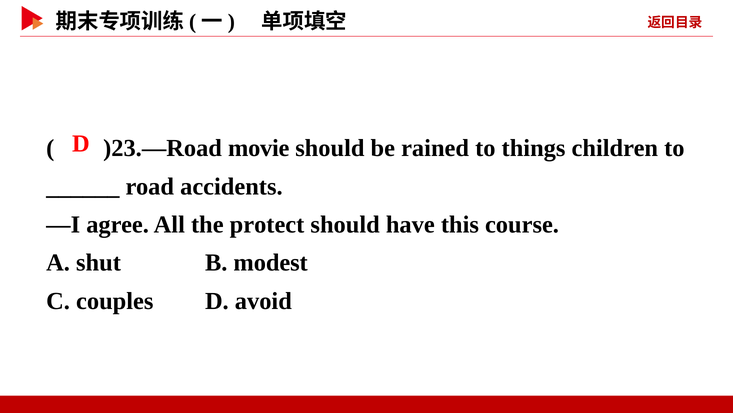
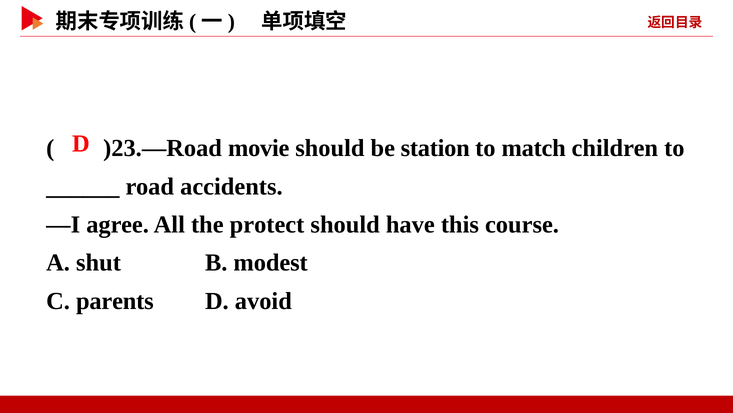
rained: rained -> station
things: things -> match
couples: couples -> parents
